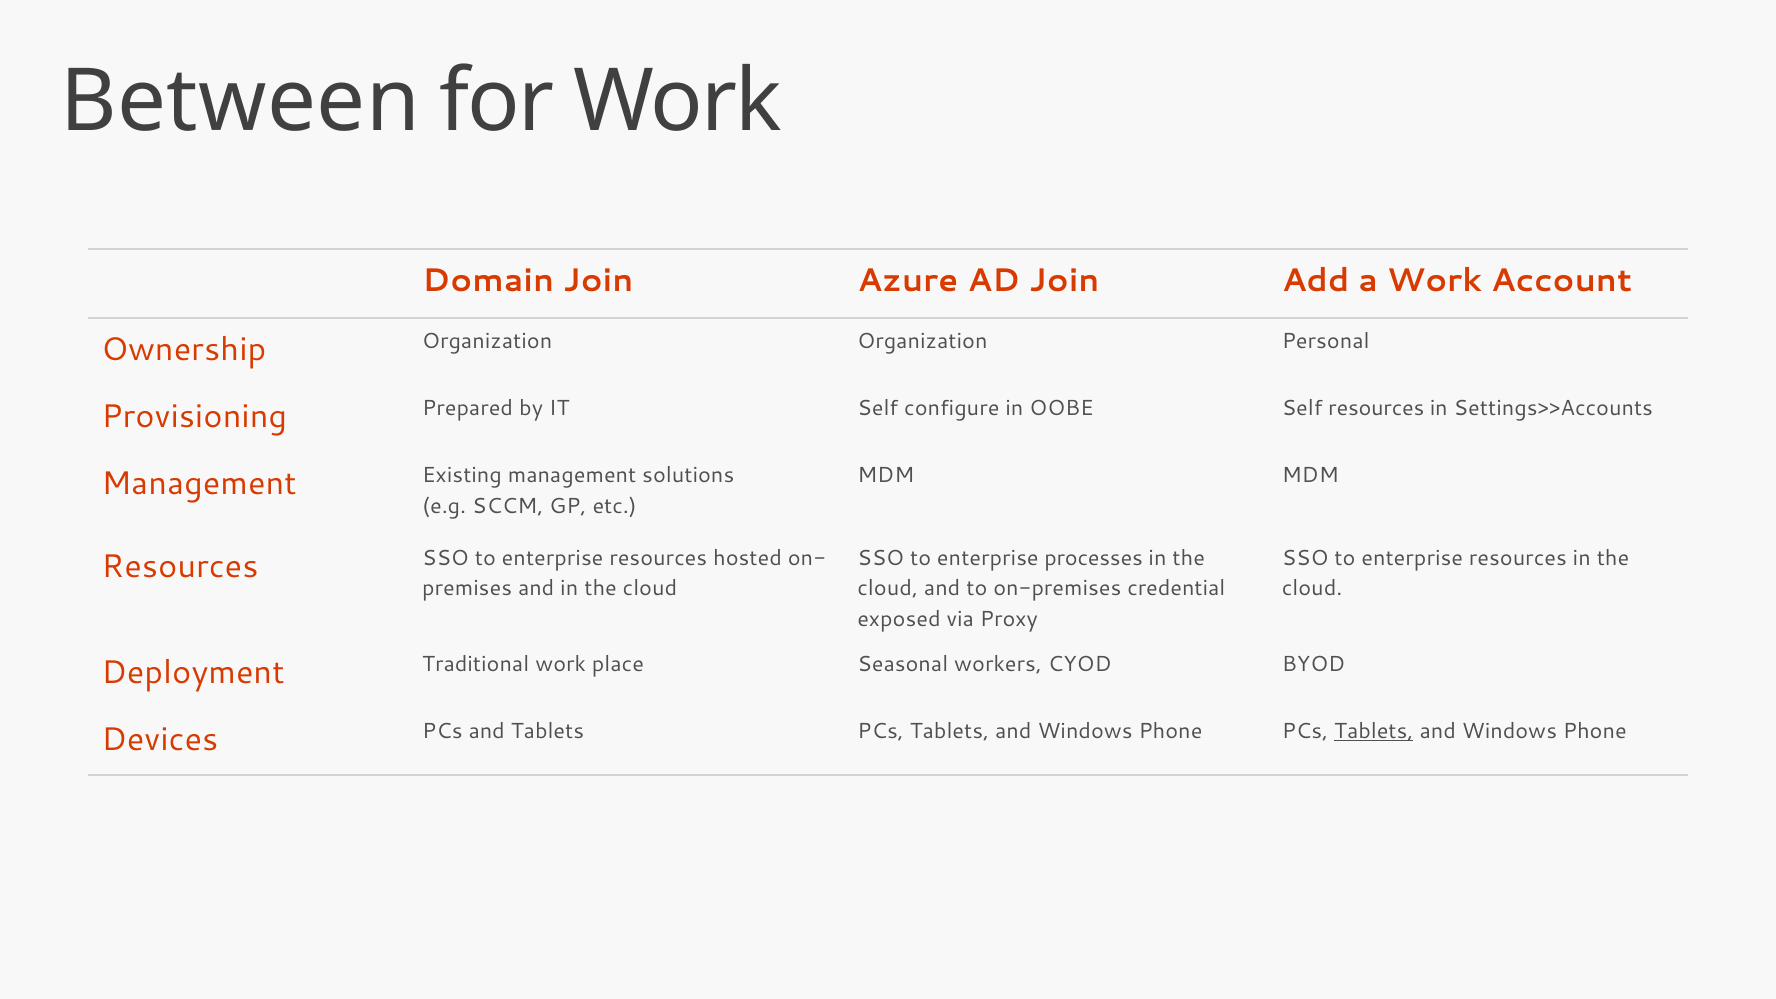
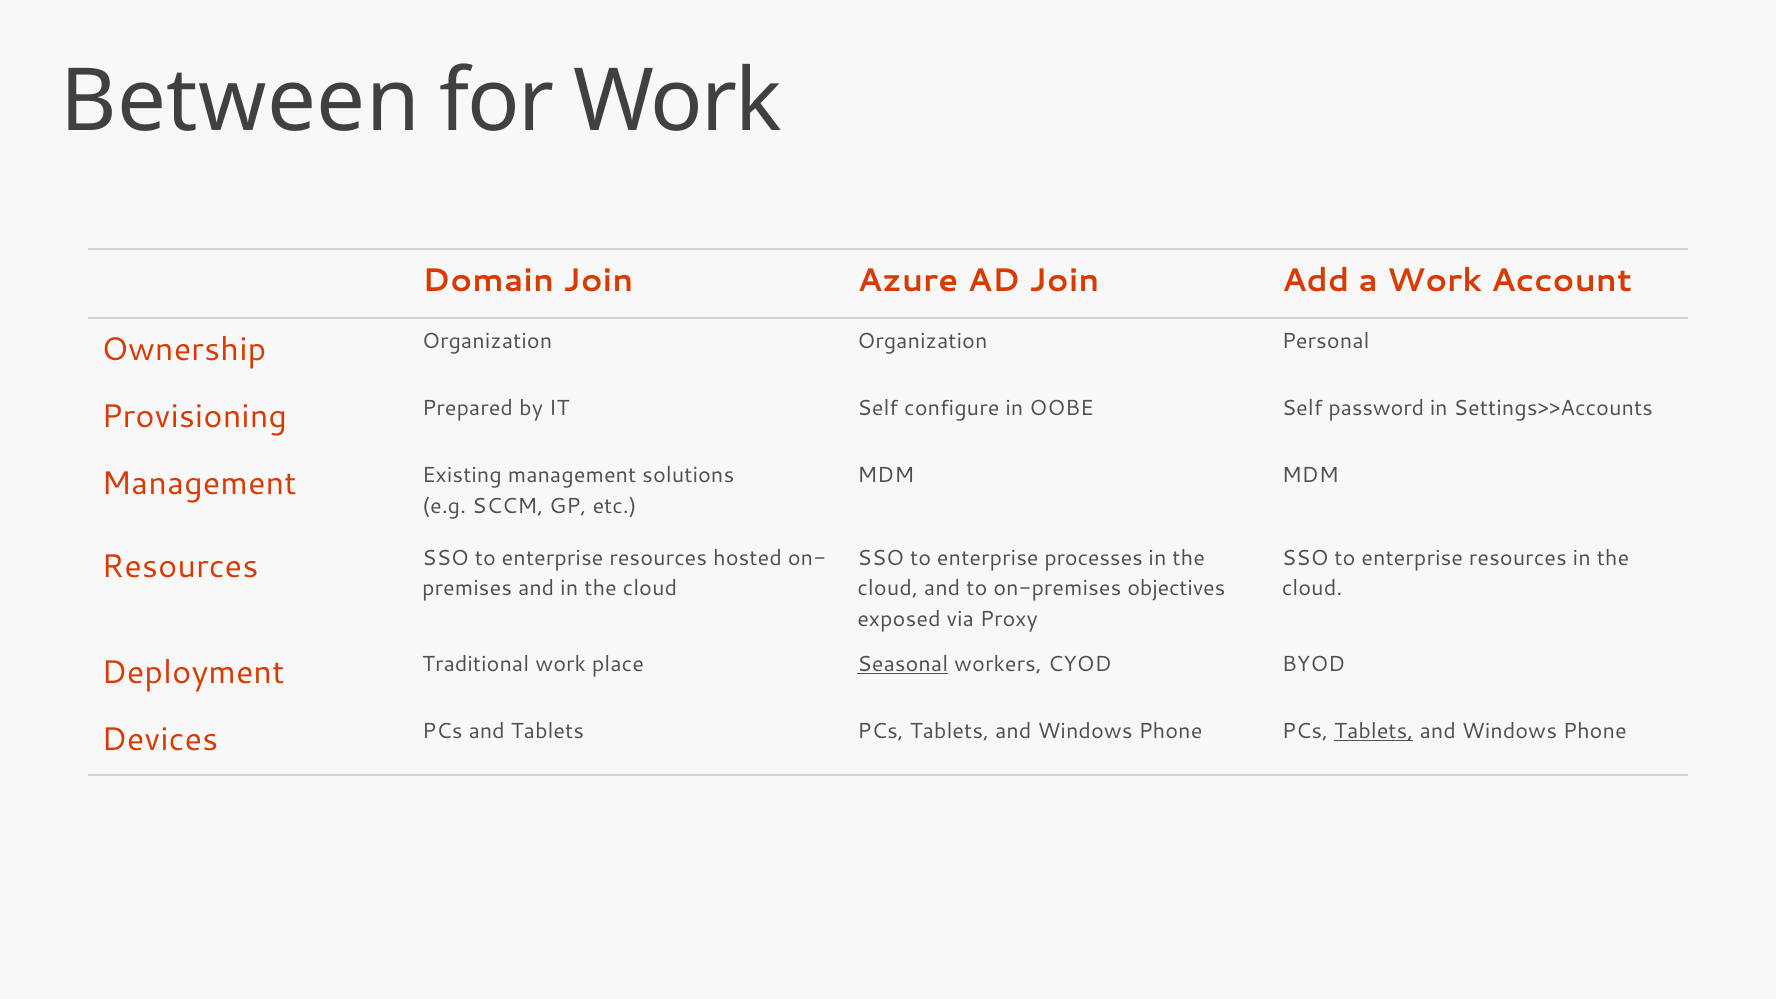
Self resources: resources -> password
credential: credential -> objectives
Seasonal underline: none -> present
